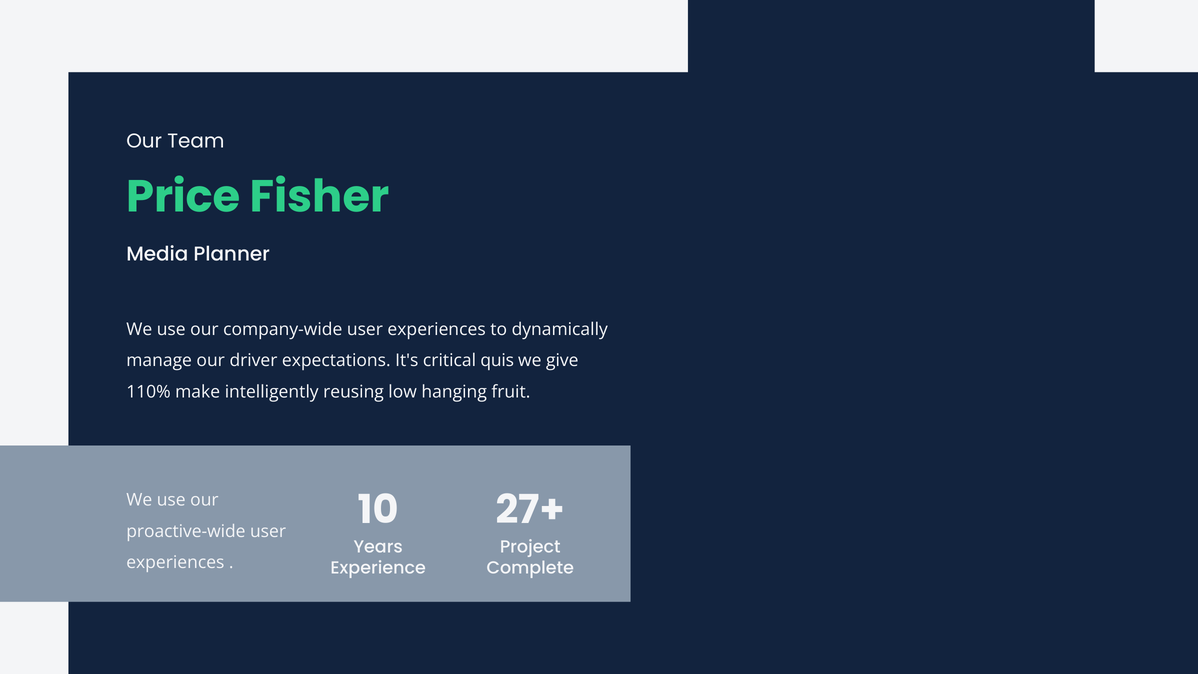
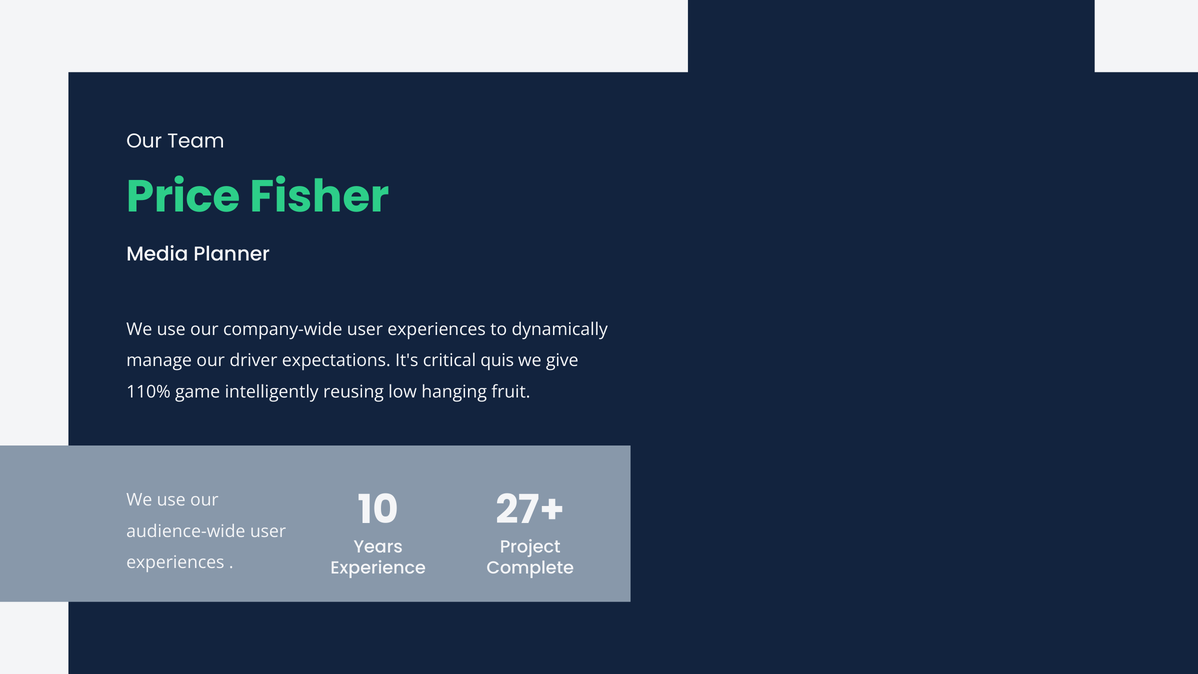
make: make -> game
proactive-wide: proactive-wide -> audience-wide
